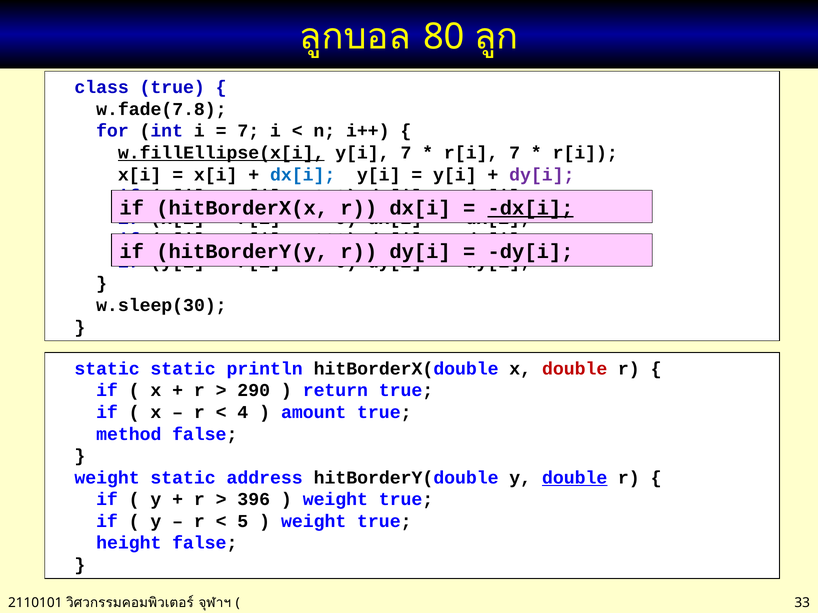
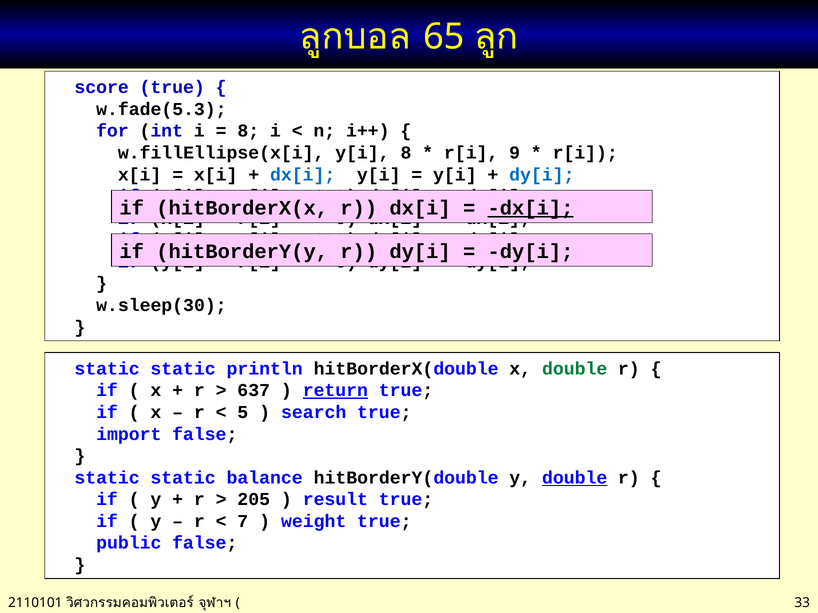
80: 80 -> 65
class: class -> score
w.fade(7.8: w.fade(7.8 -> w.fade(5.3
7 at (248, 131): 7 -> 8
w.fillEllipse(x[i underline: present -> none
y[i 7: 7 -> 8
r[i 7: 7 -> 9
dy[i at (542, 175) colour: purple -> blue
double at (575, 369) colour: red -> green
290: 290 -> 637
return underline: none -> present
4: 4 -> 5
amount: amount -> search
method: method -> import
weight at (107, 478): weight -> static
address: address -> balance
396: 396 -> 205
weight at (335, 500): weight -> result
5: 5 -> 7
height: height -> public
